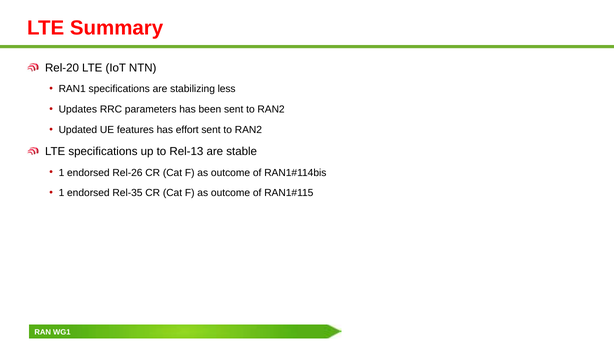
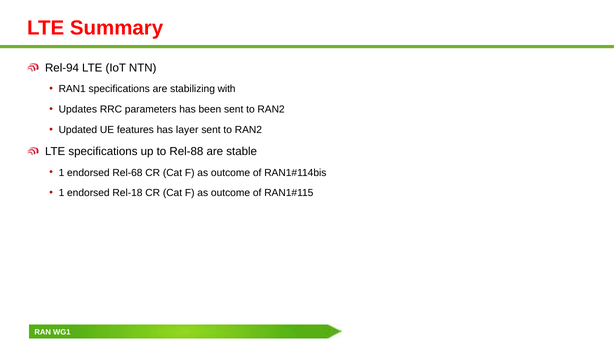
Rel-20: Rel-20 -> Rel-94
less: less -> with
effort: effort -> layer
Rel-13: Rel-13 -> Rel-88
Rel-26: Rel-26 -> Rel-68
Rel-35: Rel-35 -> Rel-18
